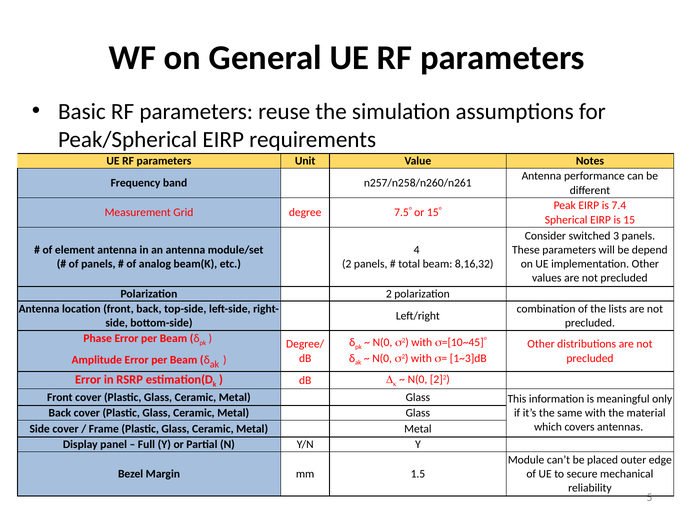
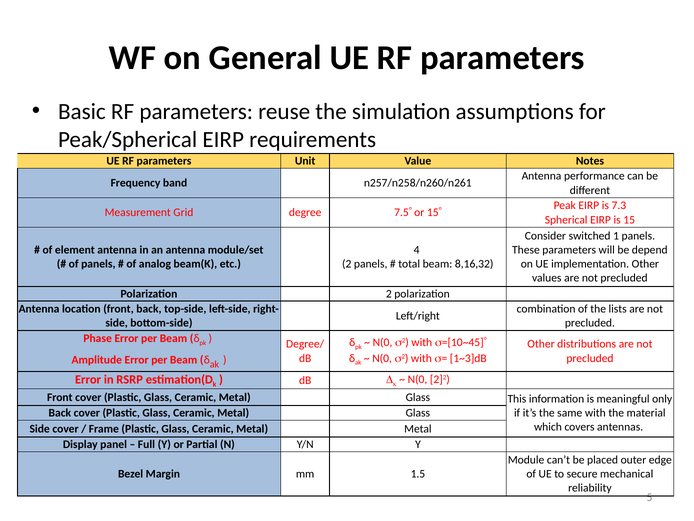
7.4: 7.4 -> 7.3
3: 3 -> 1
